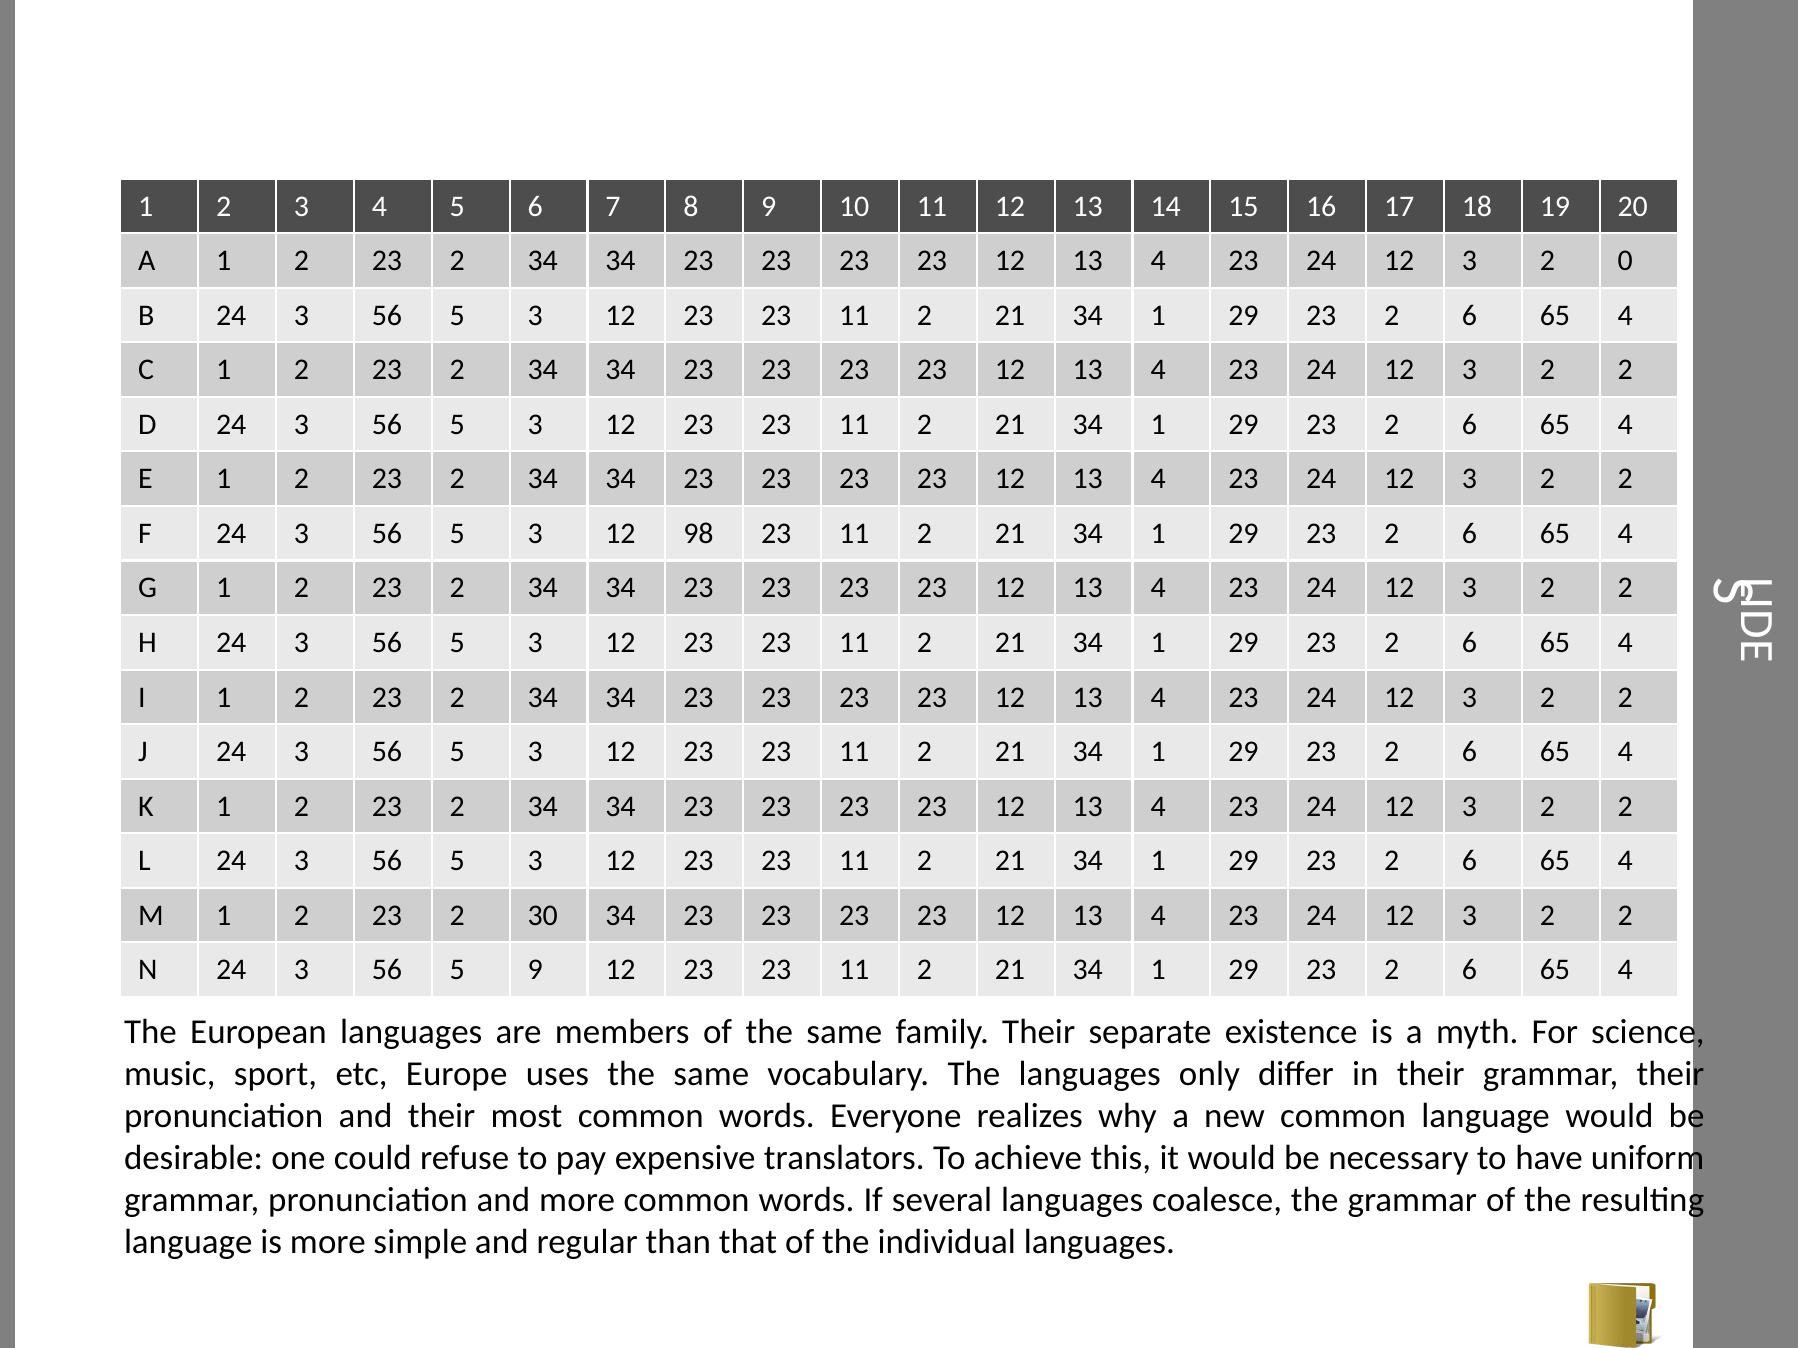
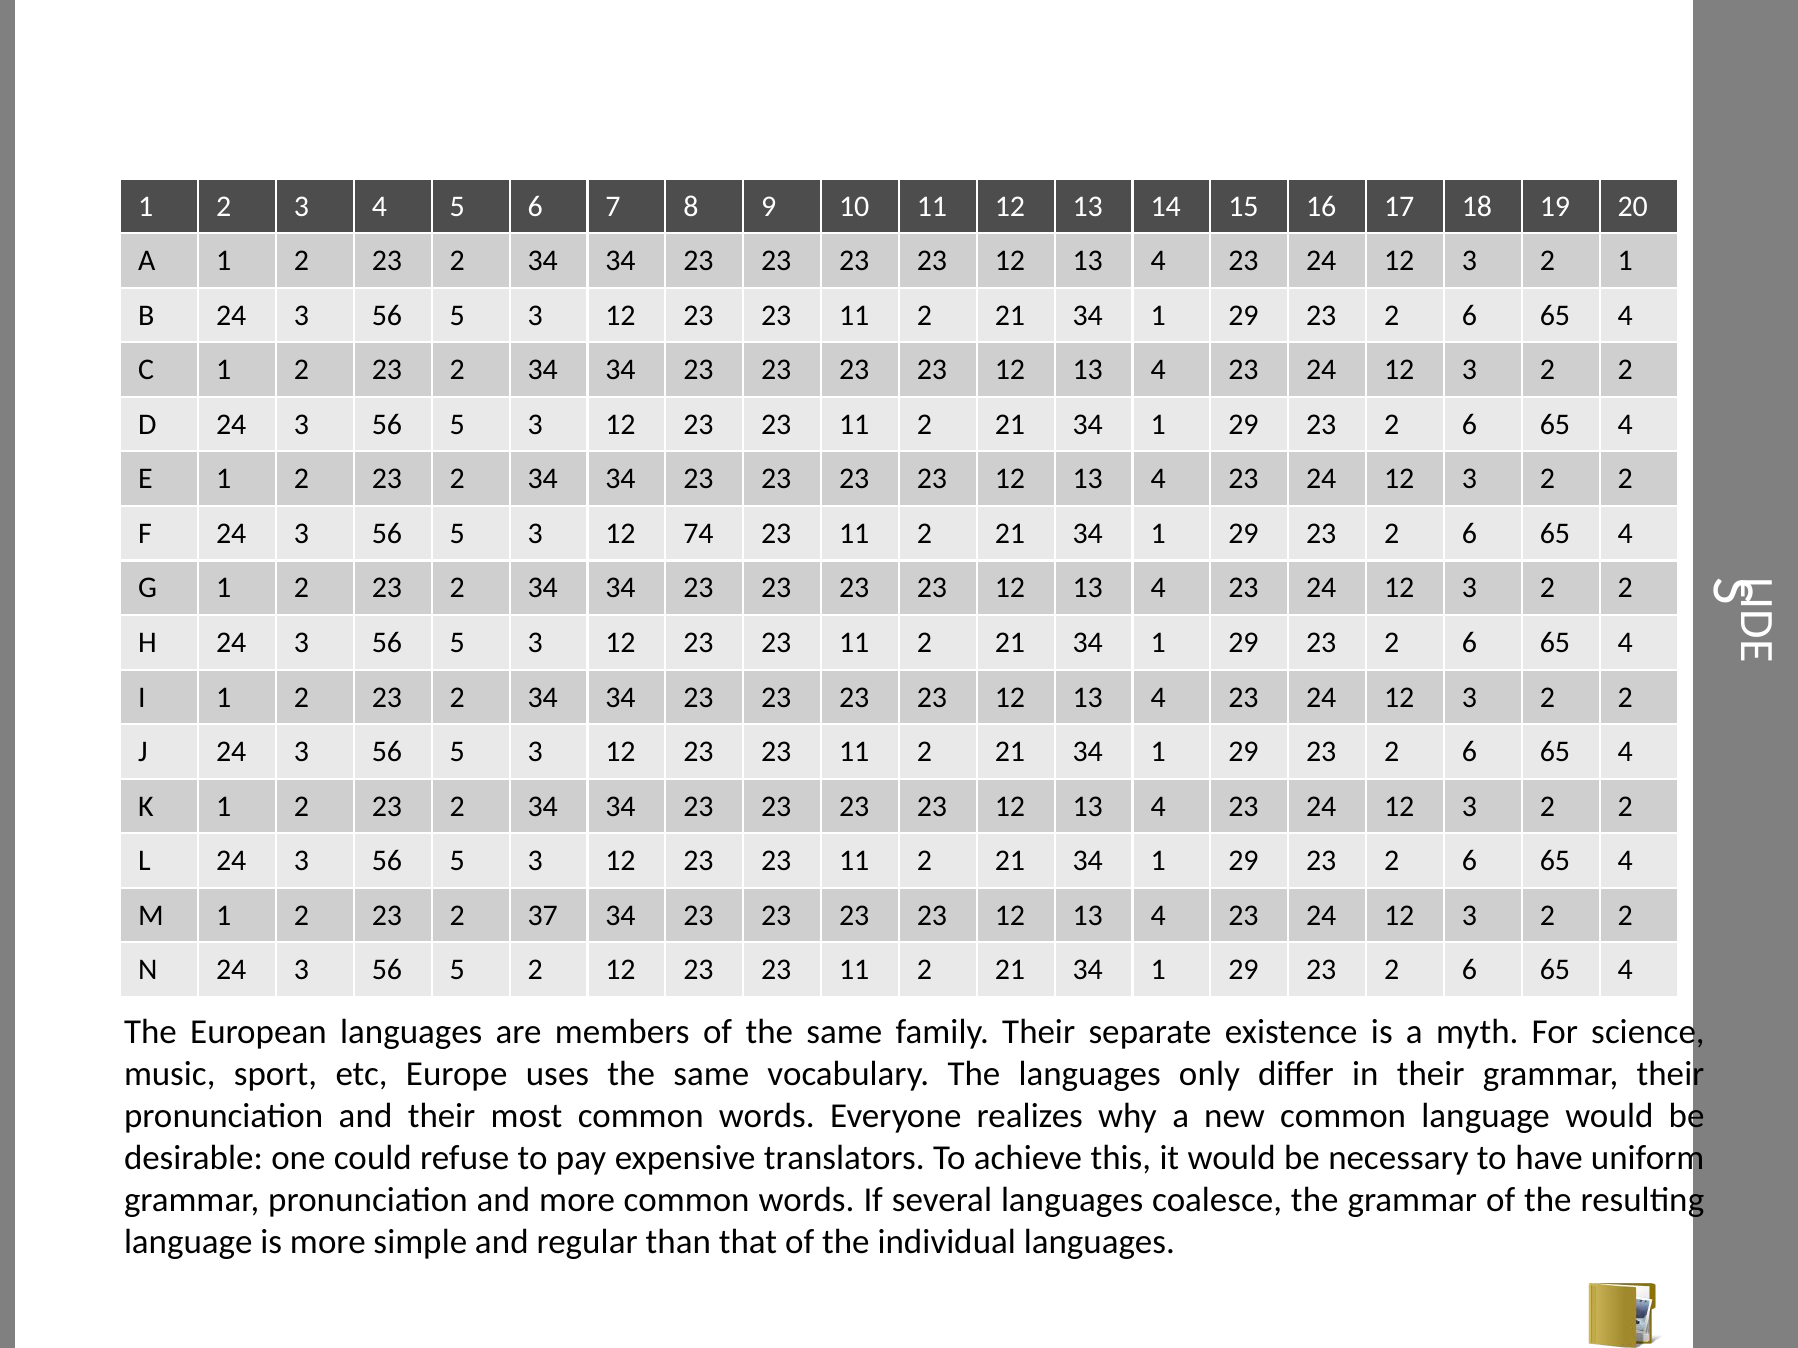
2 0: 0 -> 1
98: 98 -> 74
30: 30 -> 37
5 9: 9 -> 2
